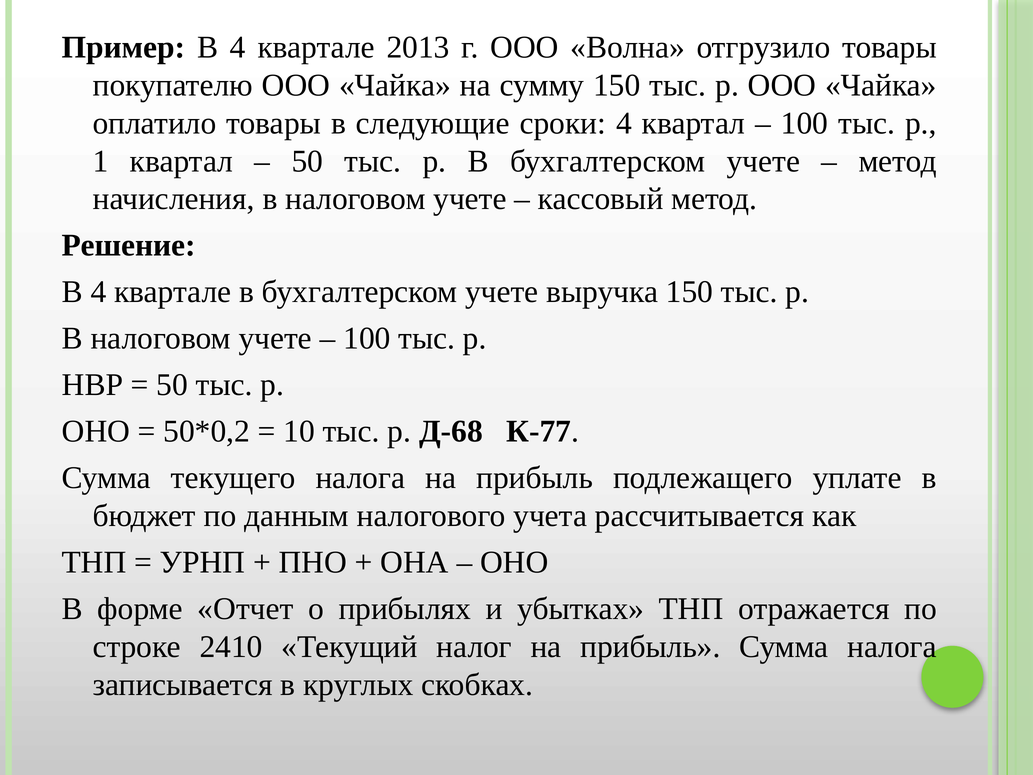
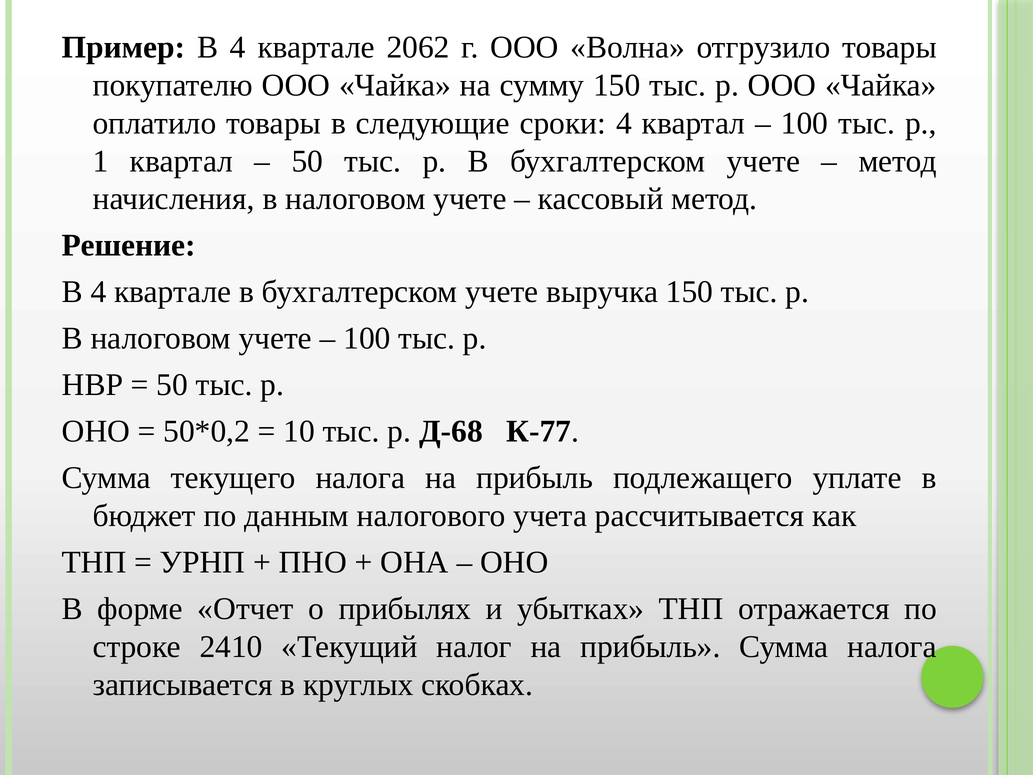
2013: 2013 -> 2062
